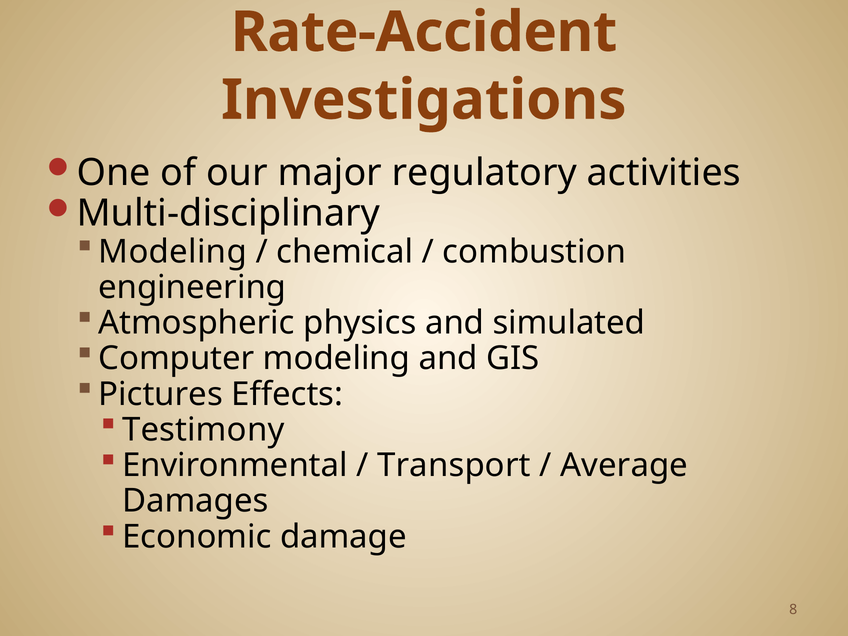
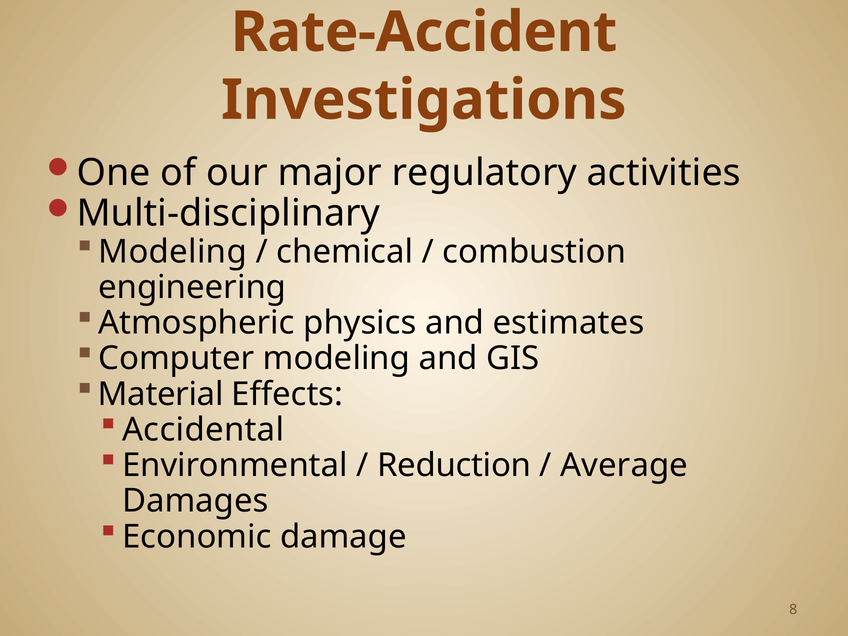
simulated: simulated -> estimates
Pictures: Pictures -> Material
Testimony: Testimony -> Accidental
Transport: Transport -> Reduction
